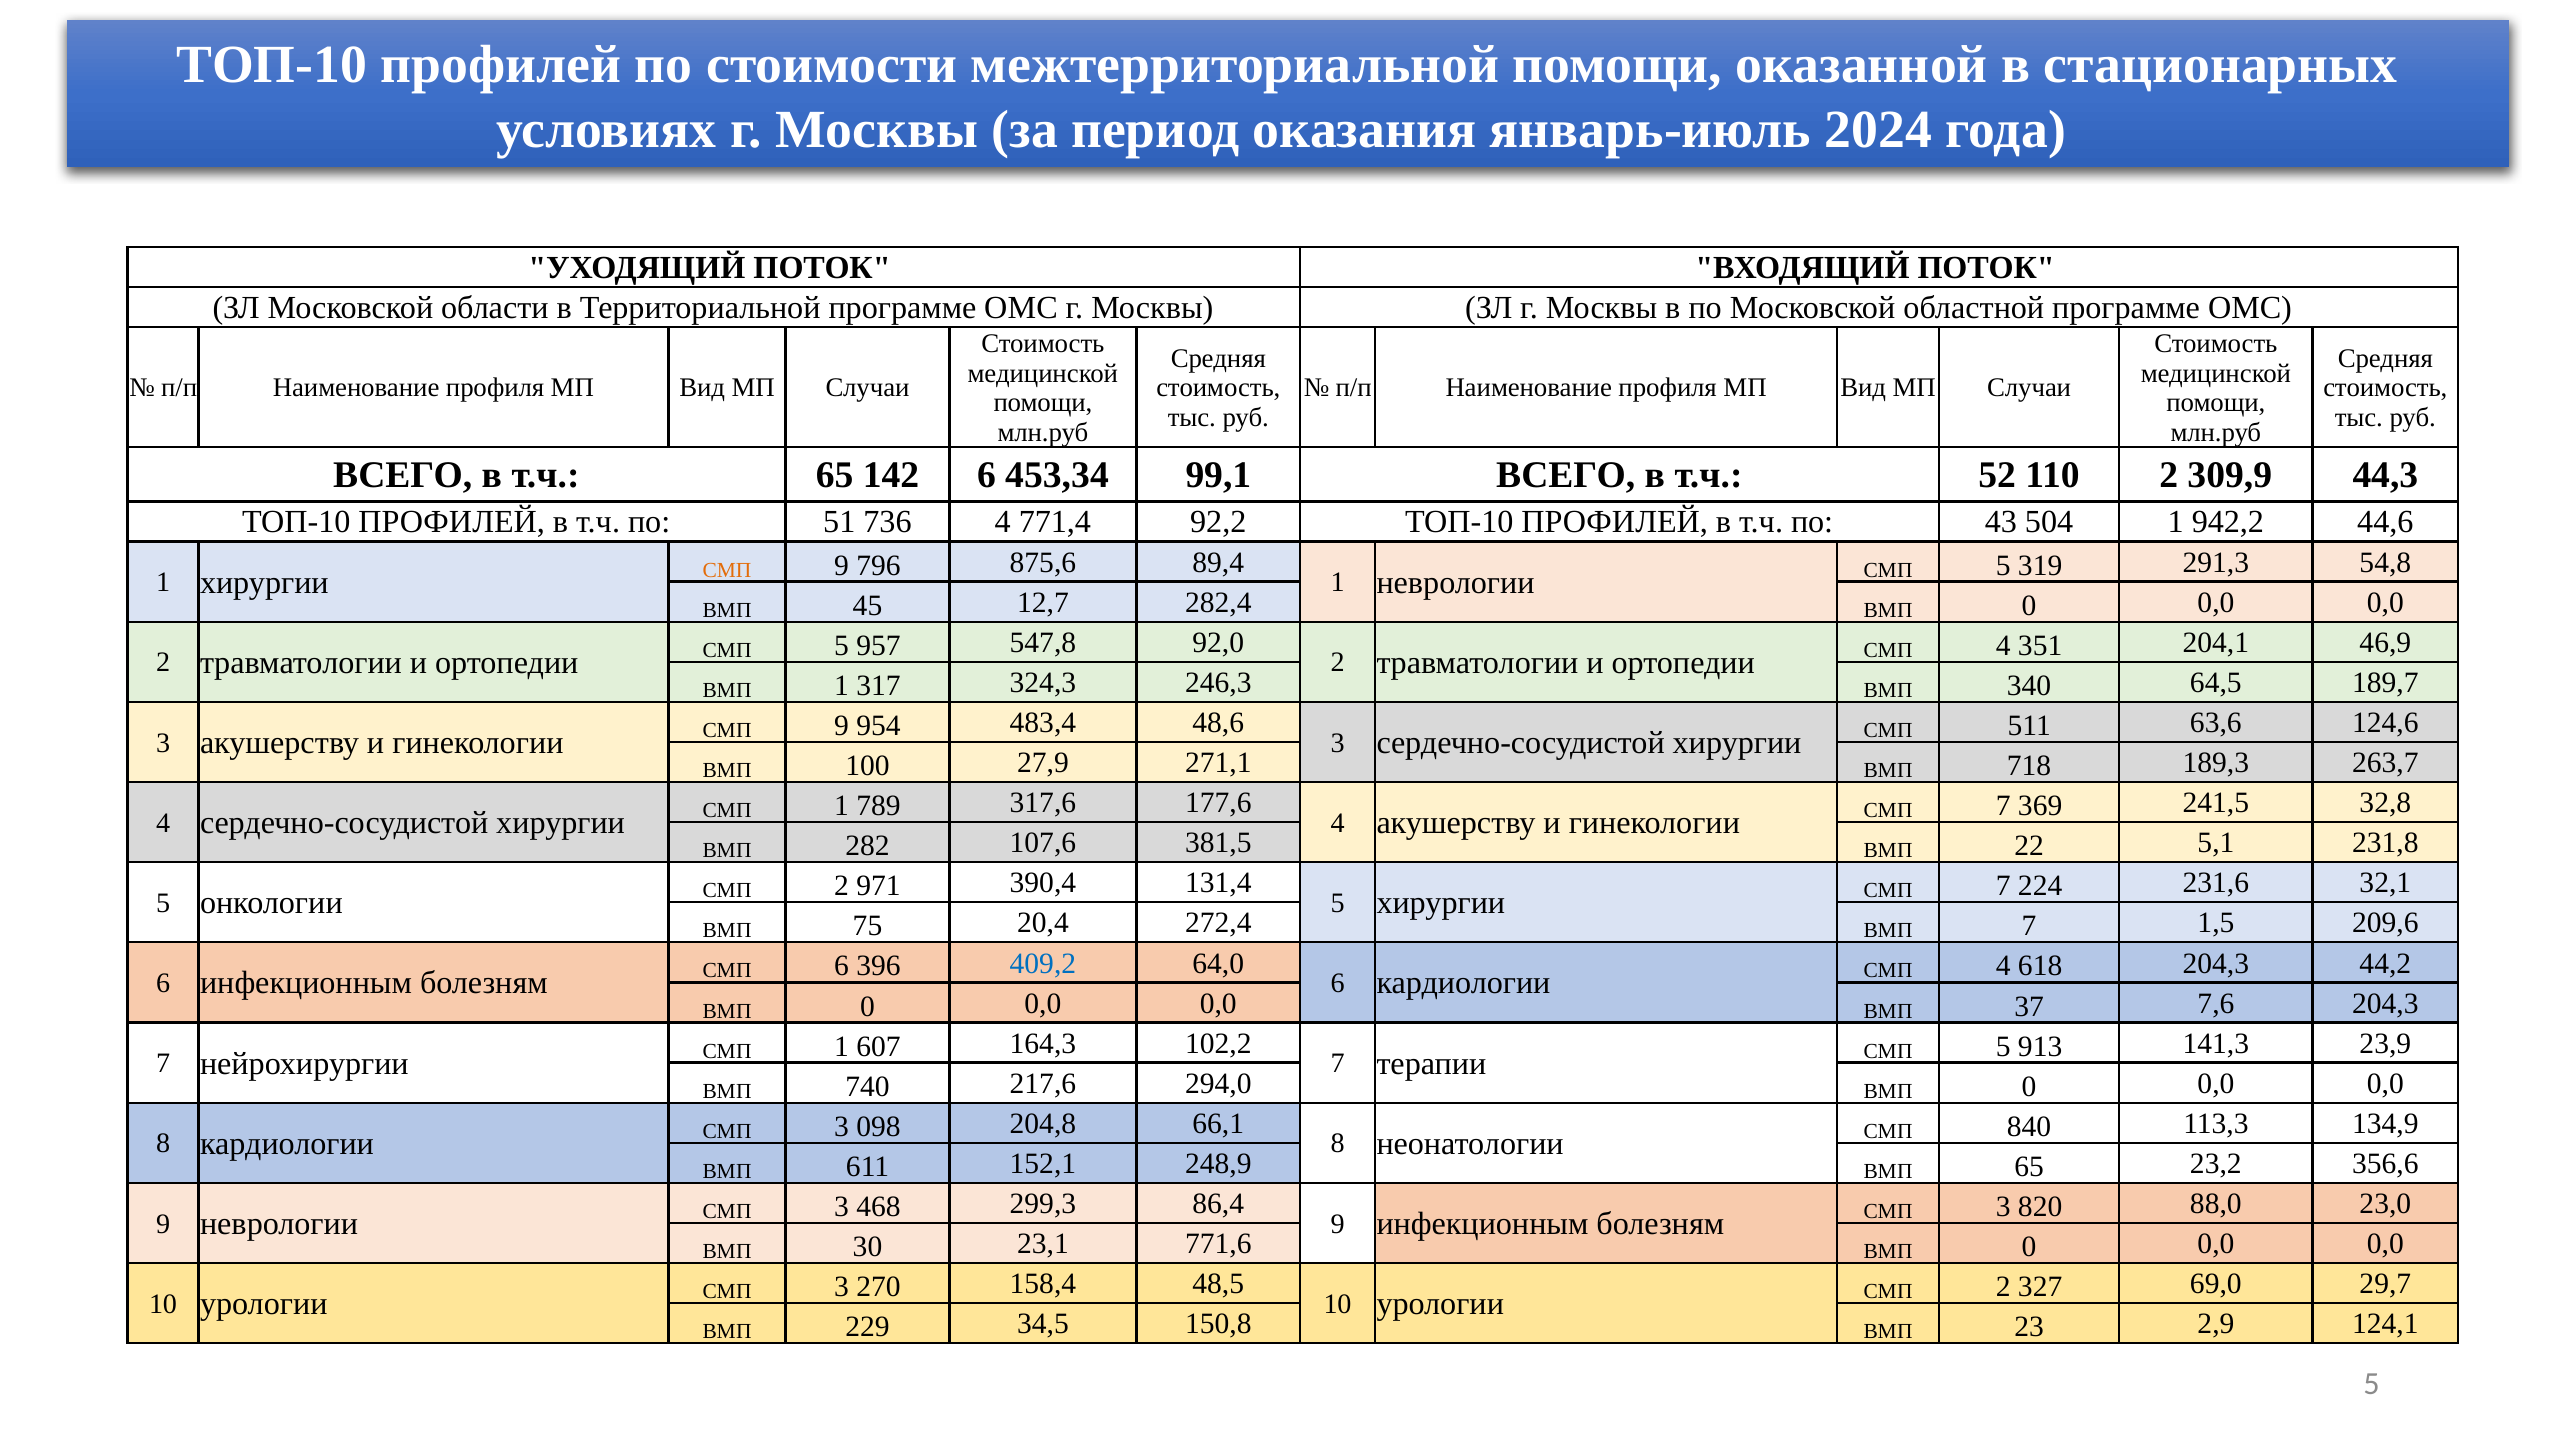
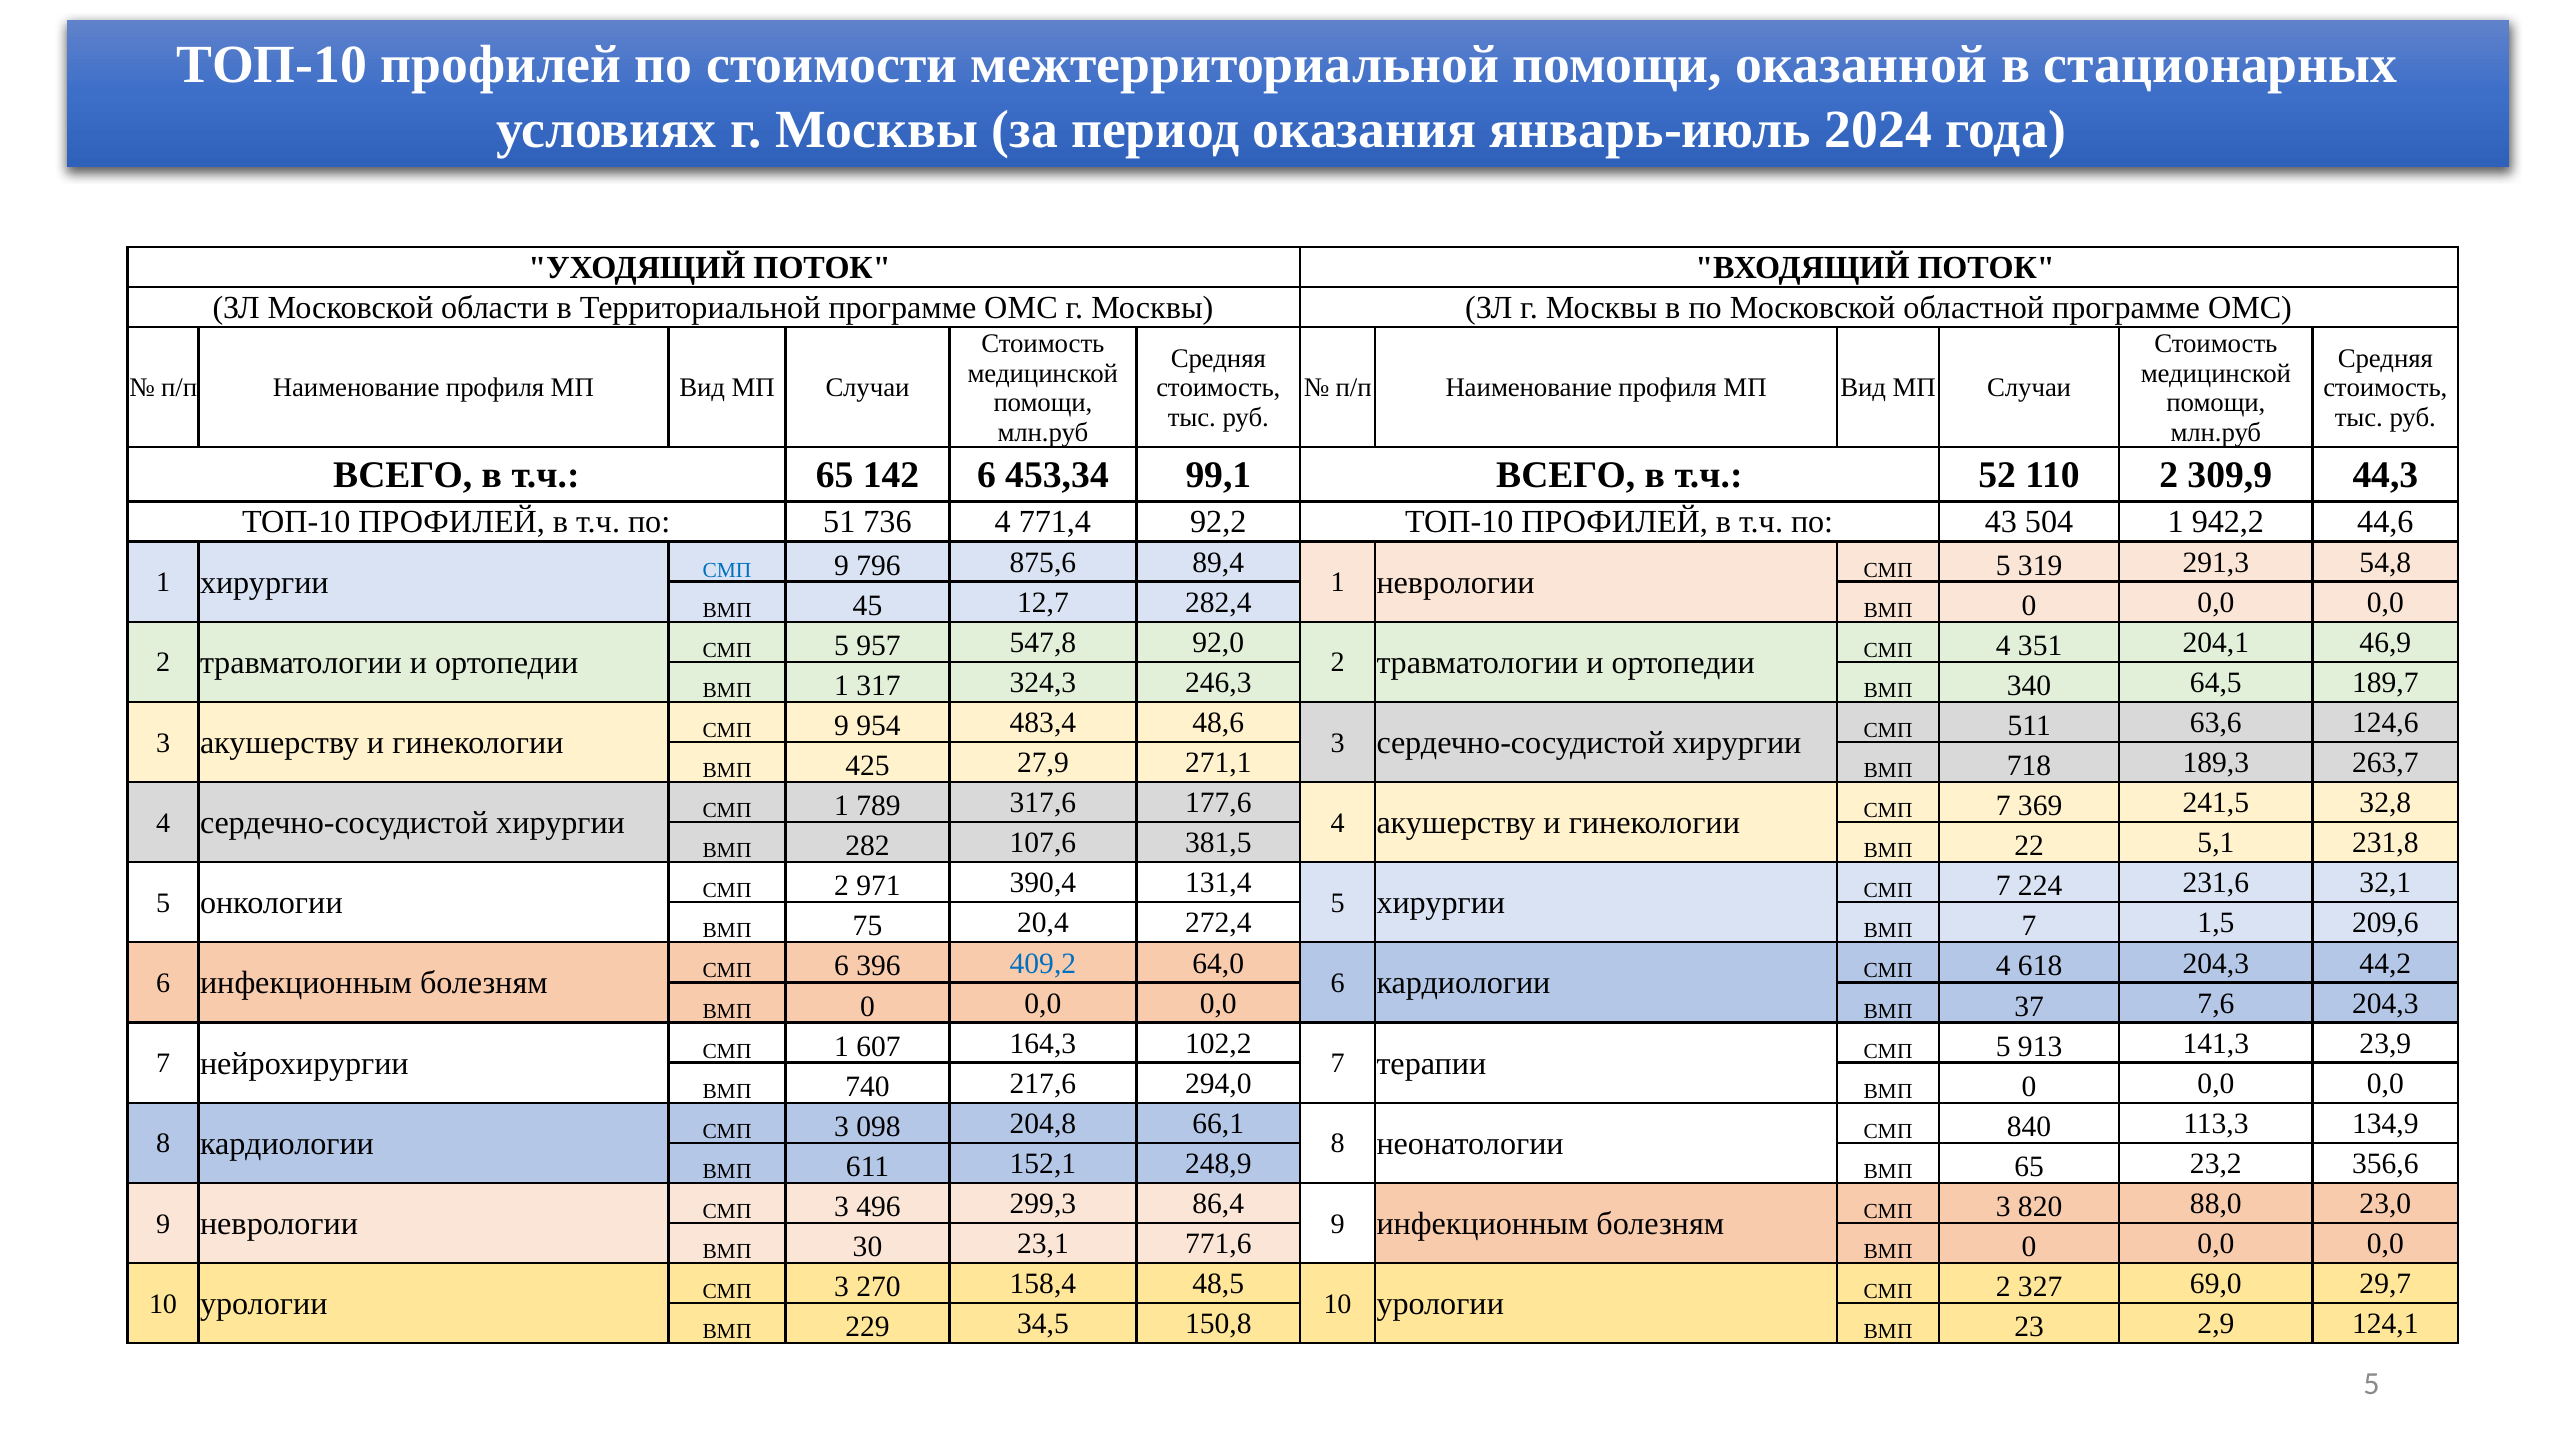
СМП at (727, 570) colour: orange -> blue
100: 100 -> 425
468: 468 -> 496
